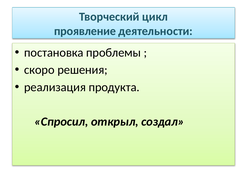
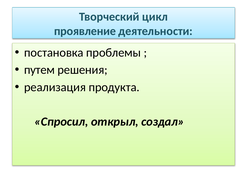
скоро: скоро -> путем
